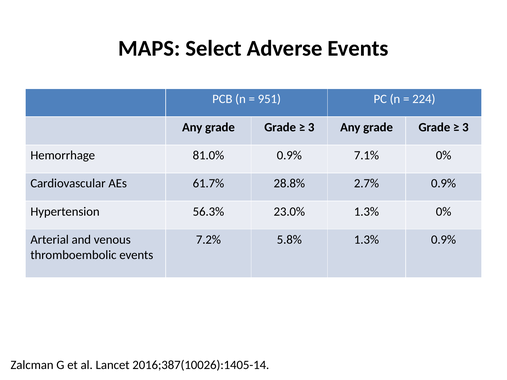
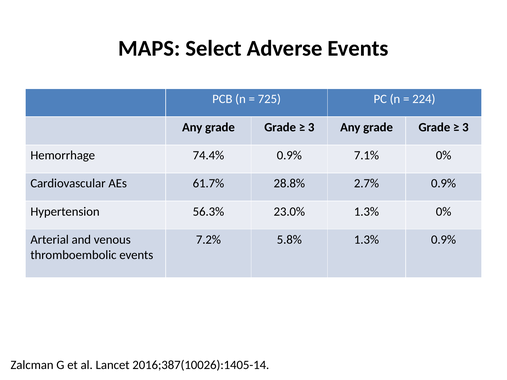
951: 951 -> 725
81.0%: 81.0% -> 74.4%
